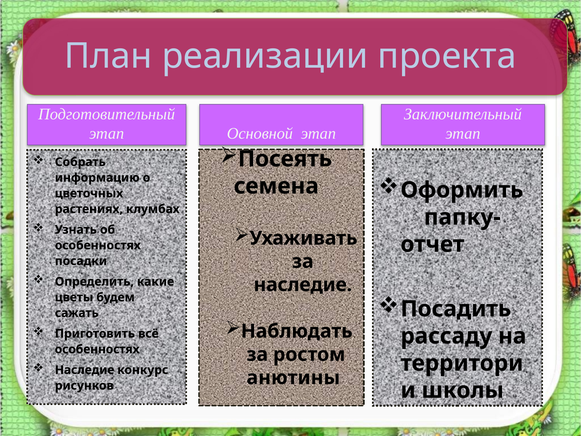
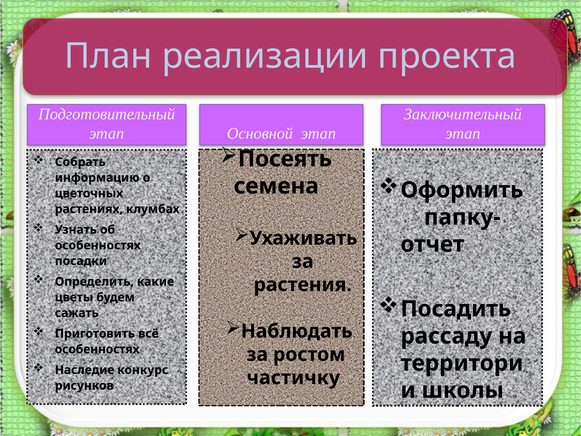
наследие at (303, 285): наследие -> растения
анютины: анютины -> частичку
